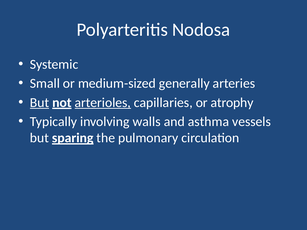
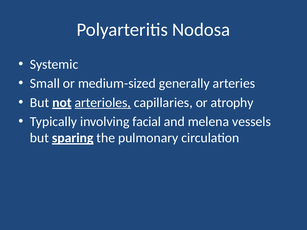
But at (40, 103) underline: present -> none
walls: walls -> facial
asthma: asthma -> melena
